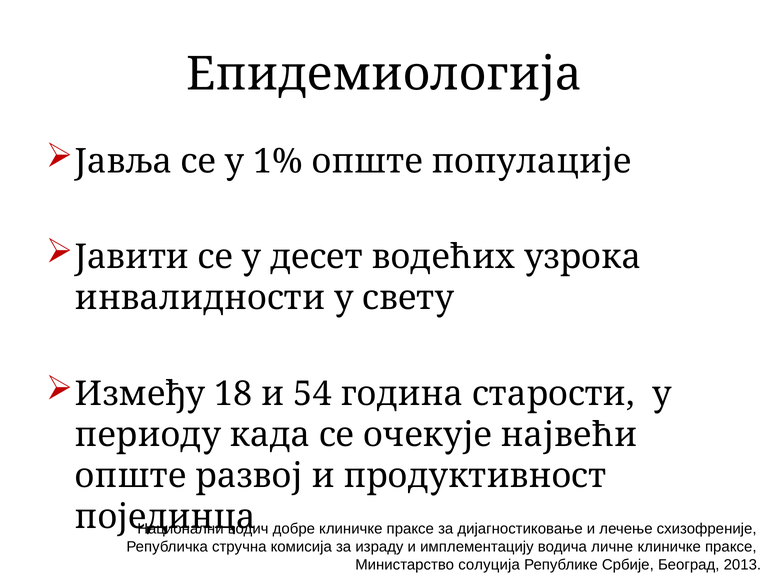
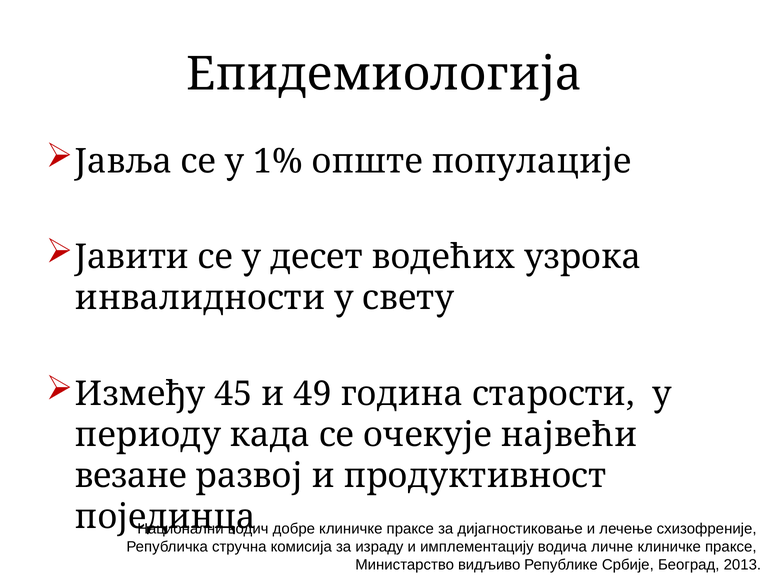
18: 18 -> 45
54: 54 -> 49
опште at (131, 476): опште -> везане
солуција: солуција -> видљиво
